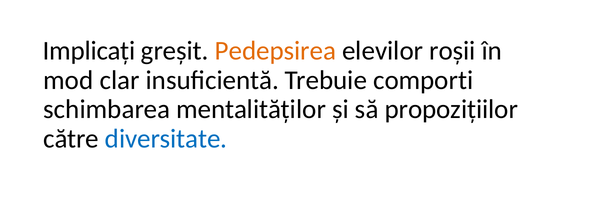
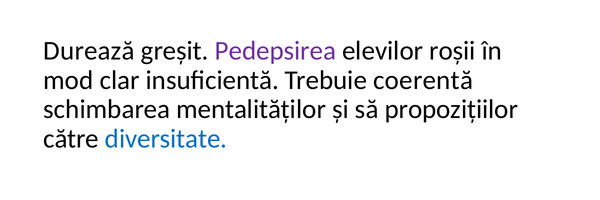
Implicați: Implicați -> Durează
Pedepsirea colour: orange -> purple
comporti: comporti -> coerentă
